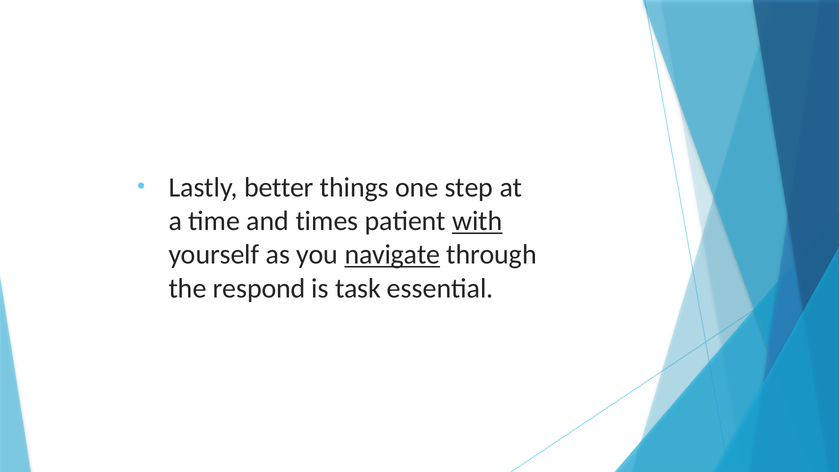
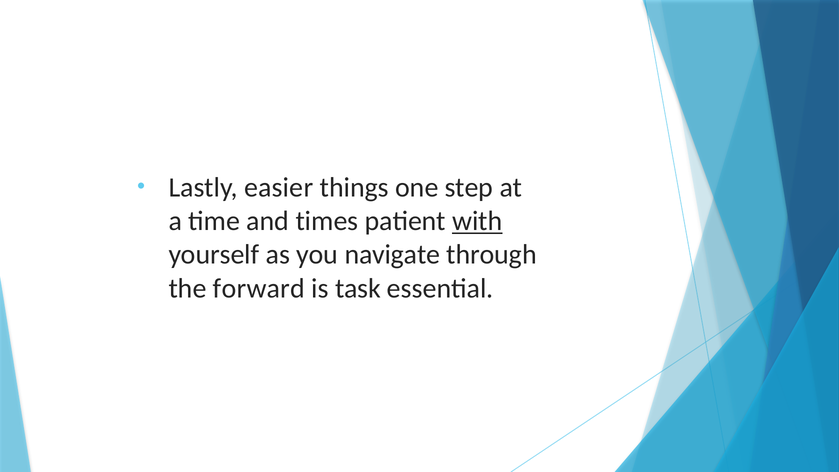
better: better -> easier
navigate underline: present -> none
respond: respond -> forward
